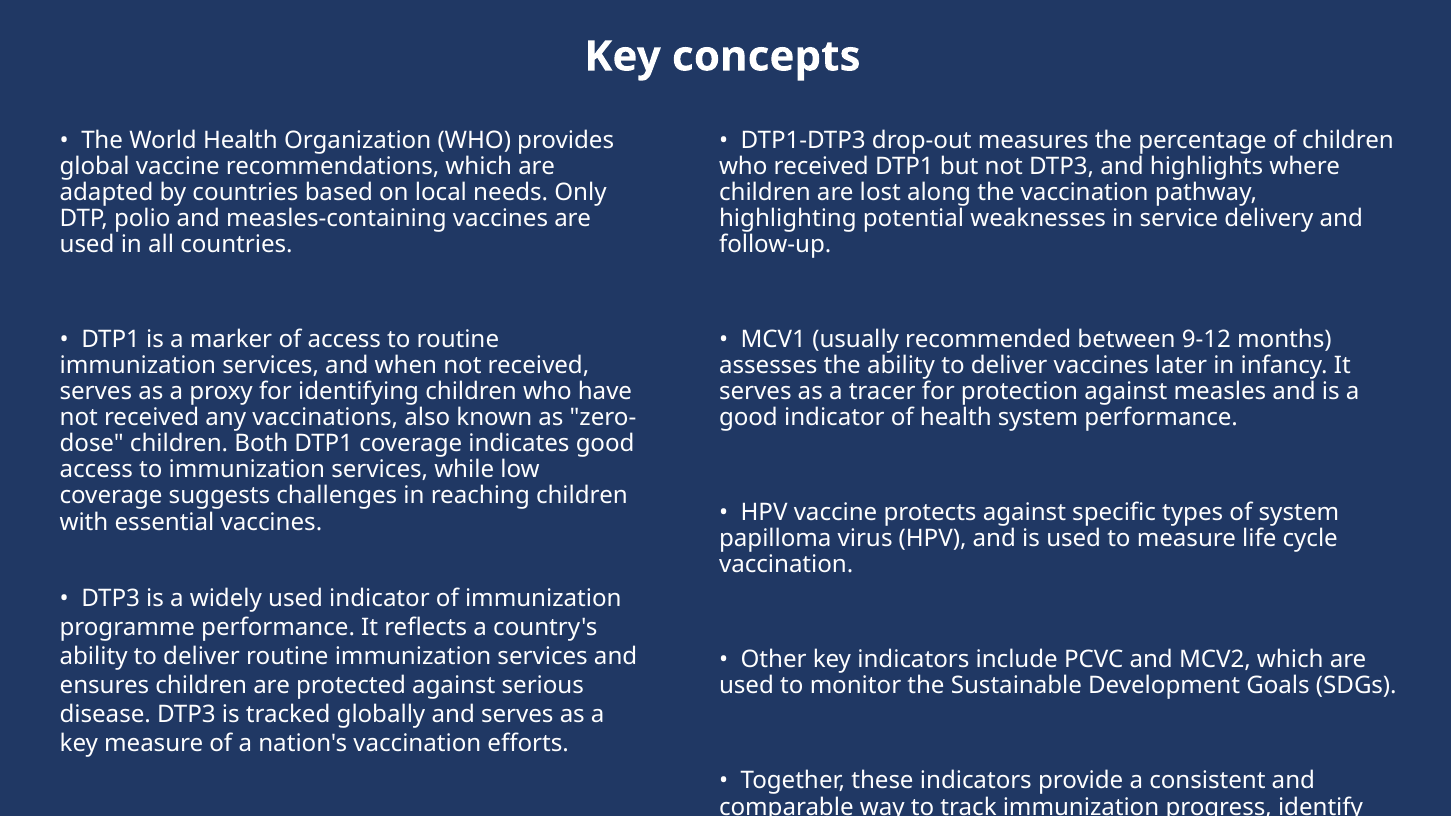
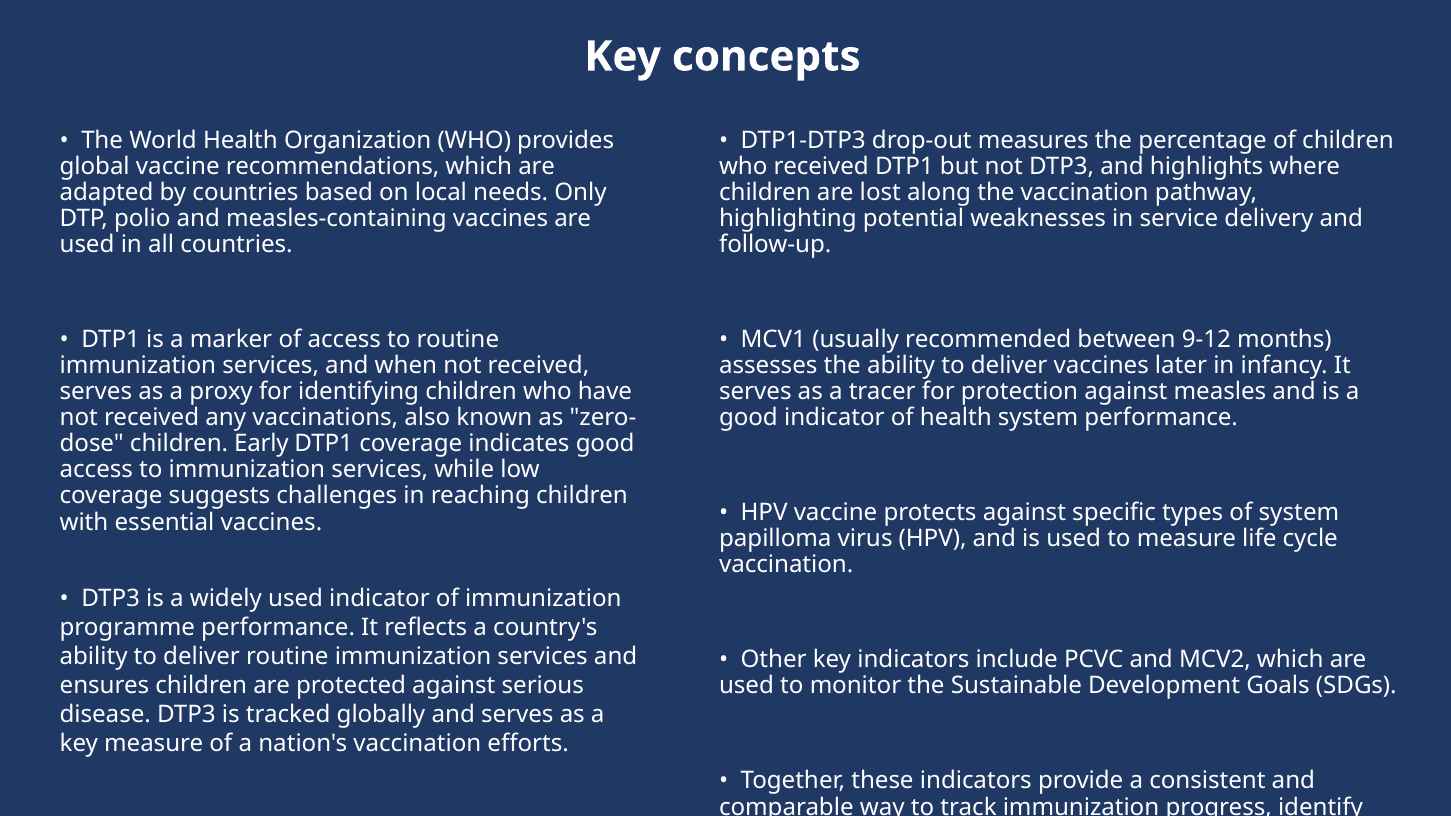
Both: Both -> Early
